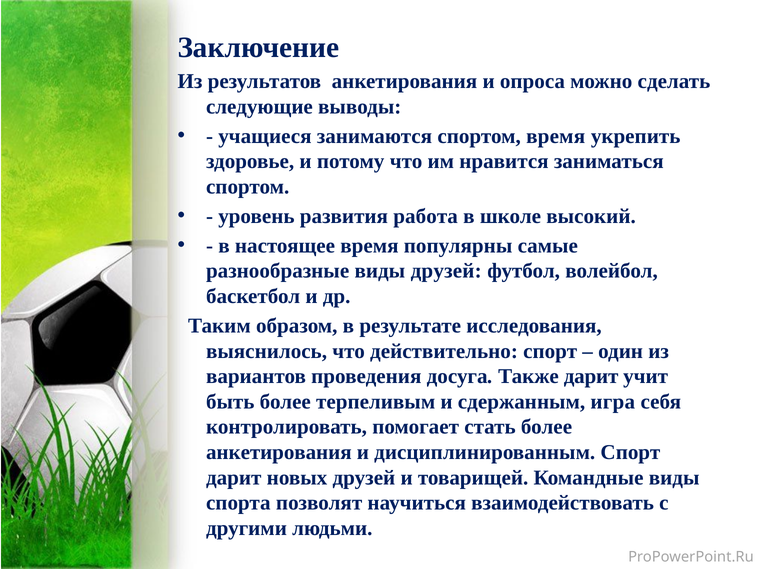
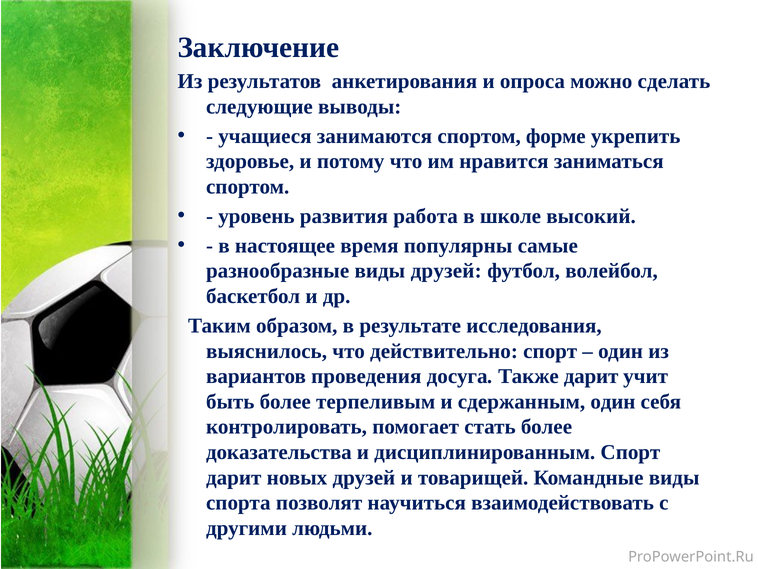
спортом время: время -> форме
сдержанным игра: игра -> один
анкетирования at (279, 452): анкетирования -> доказательства
